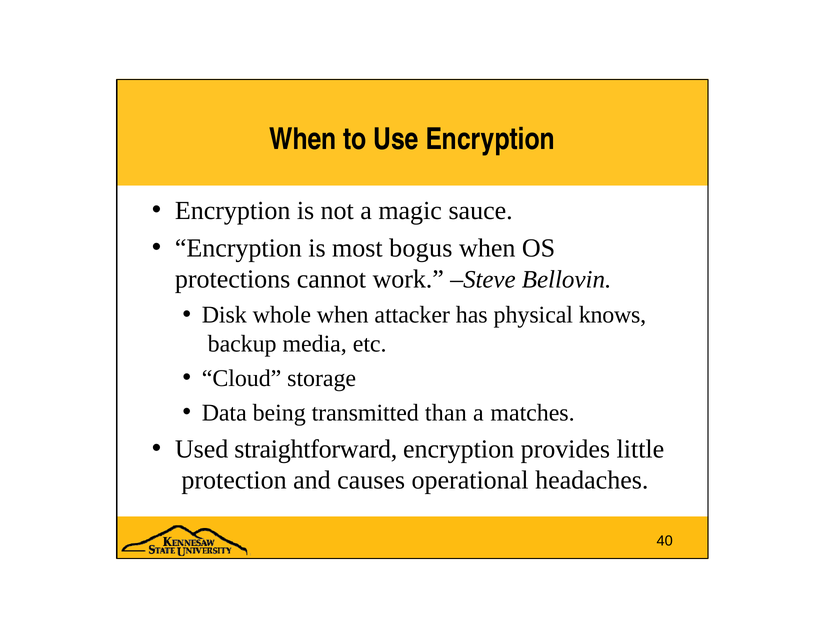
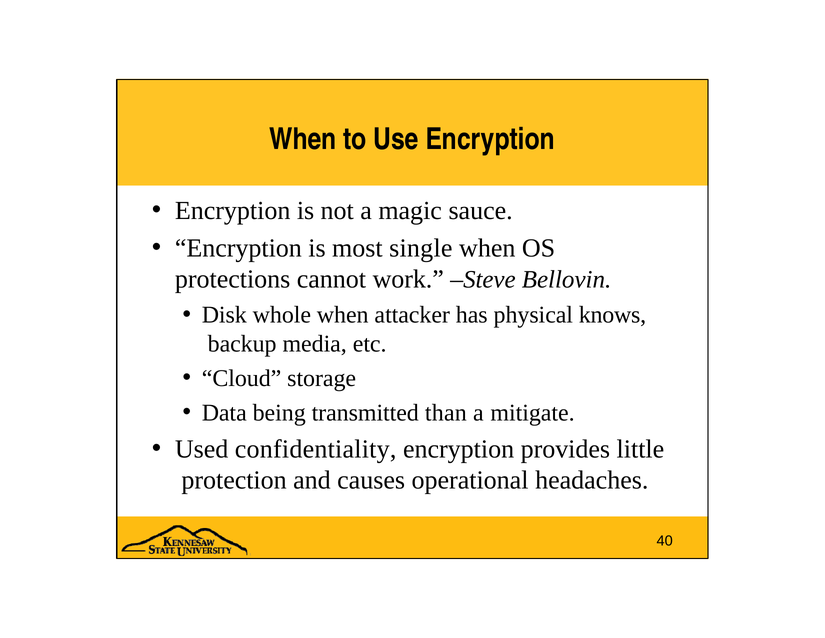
bogus: bogus -> single
matches: matches -> mitigate
straightforward: straightforward -> confidentiality
